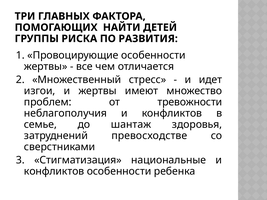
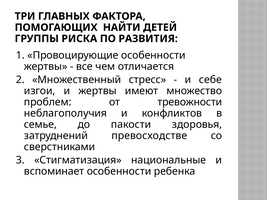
идет: идет -> себе
шантаж: шантаж -> пакости
конфликтов at (54, 171): конфликтов -> вспоминает
